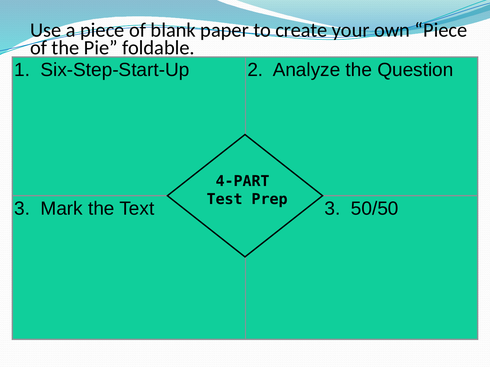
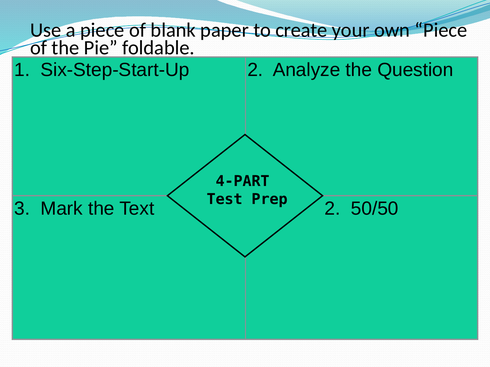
Text 3: 3 -> 2
